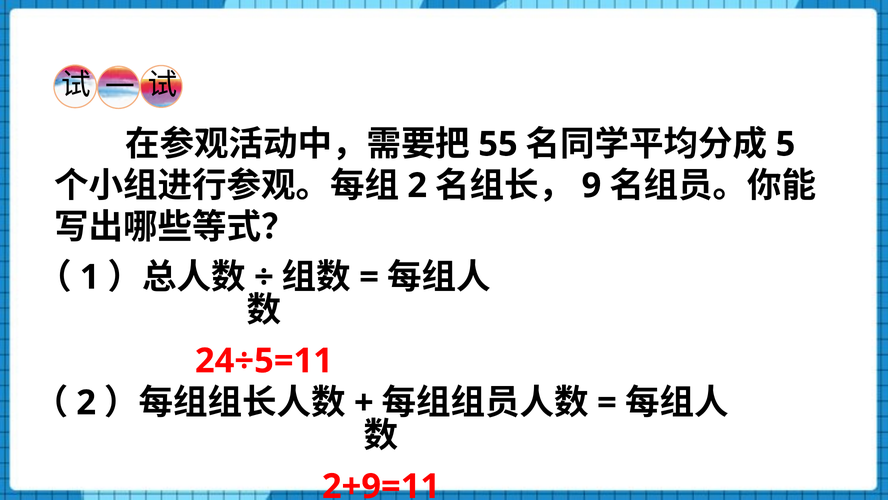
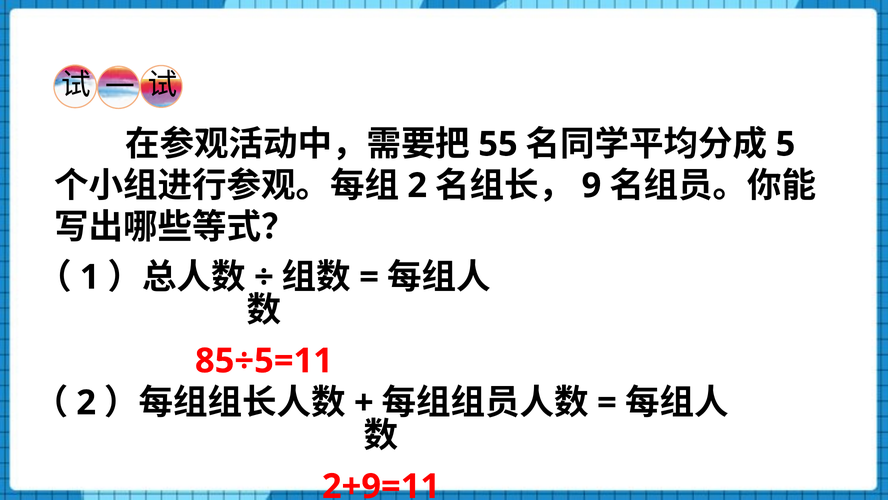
24÷5=11: 24÷5=11 -> 85÷5=11
